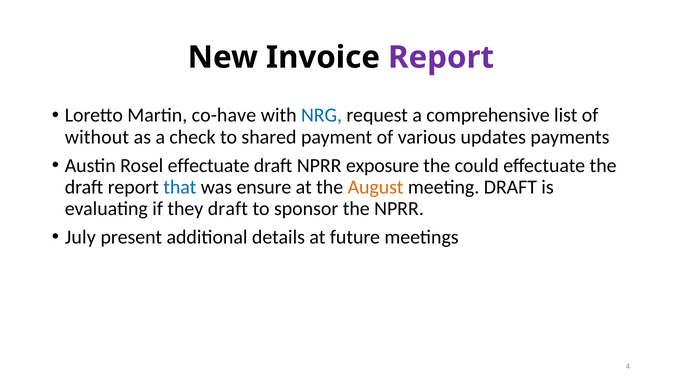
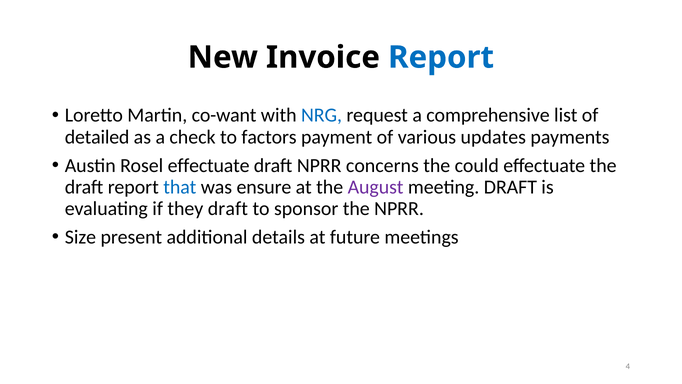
Report at (441, 57) colour: purple -> blue
co-have: co-have -> co-want
without: without -> detailed
shared: shared -> factors
exposure: exposure -> concerns
August colour: orange -> purple
July: July -> Size
